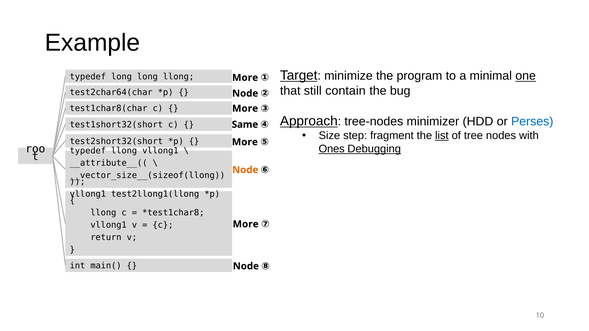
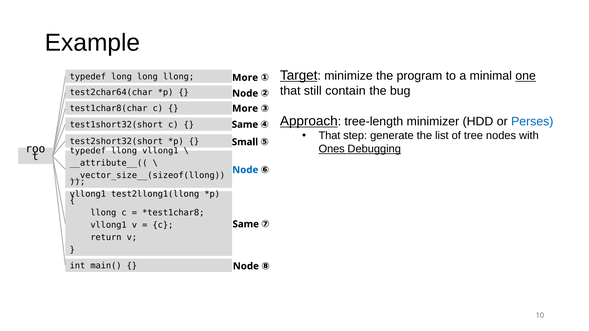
tree-nodes: tree-nodes -> tree-length
Size at (329, 136): Size -> That
fragment: fragment -> generate
list underline: present -> none
More at (245, 142): More -> Small
Node at (245, 170) colour: orange -> blue
More at (246, 224): More -> Same
